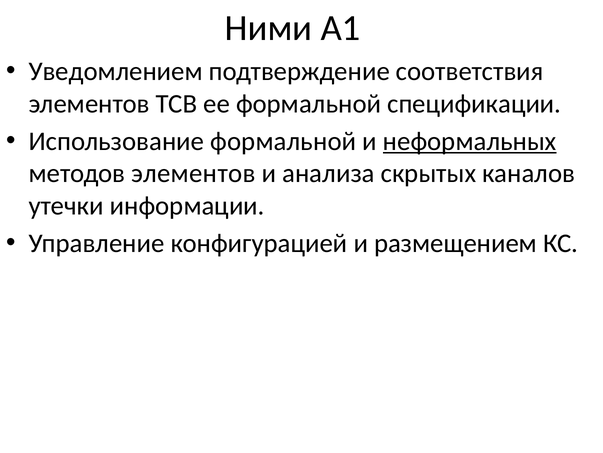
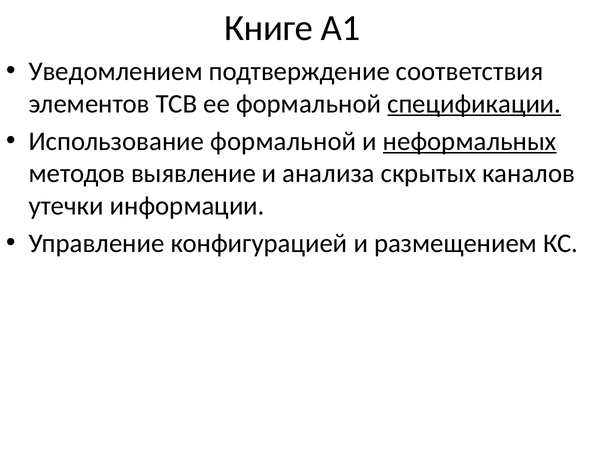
Ними: Ними -> Книге
спецификации underline: none -> present
методов элементов: элементов -> выявление
